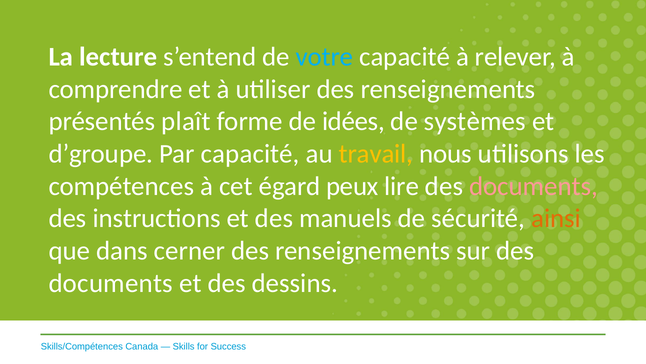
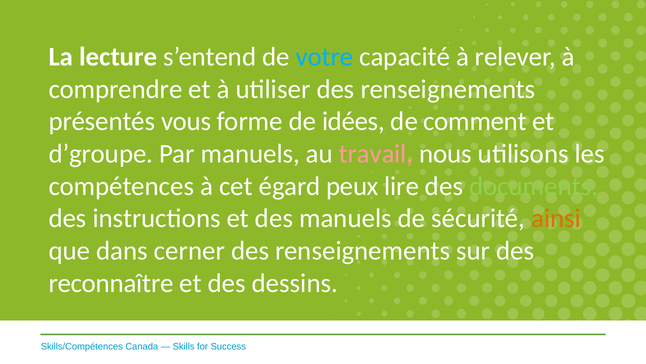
plaît: plaît -> vous
systèmes: systèmes -> comment
Par capacité: capacité -> manuels
travail colour: yellow -> pink
documents at (533, 186) colour: pink -> light green
documents at (111, 283): documents -> reconnaître
